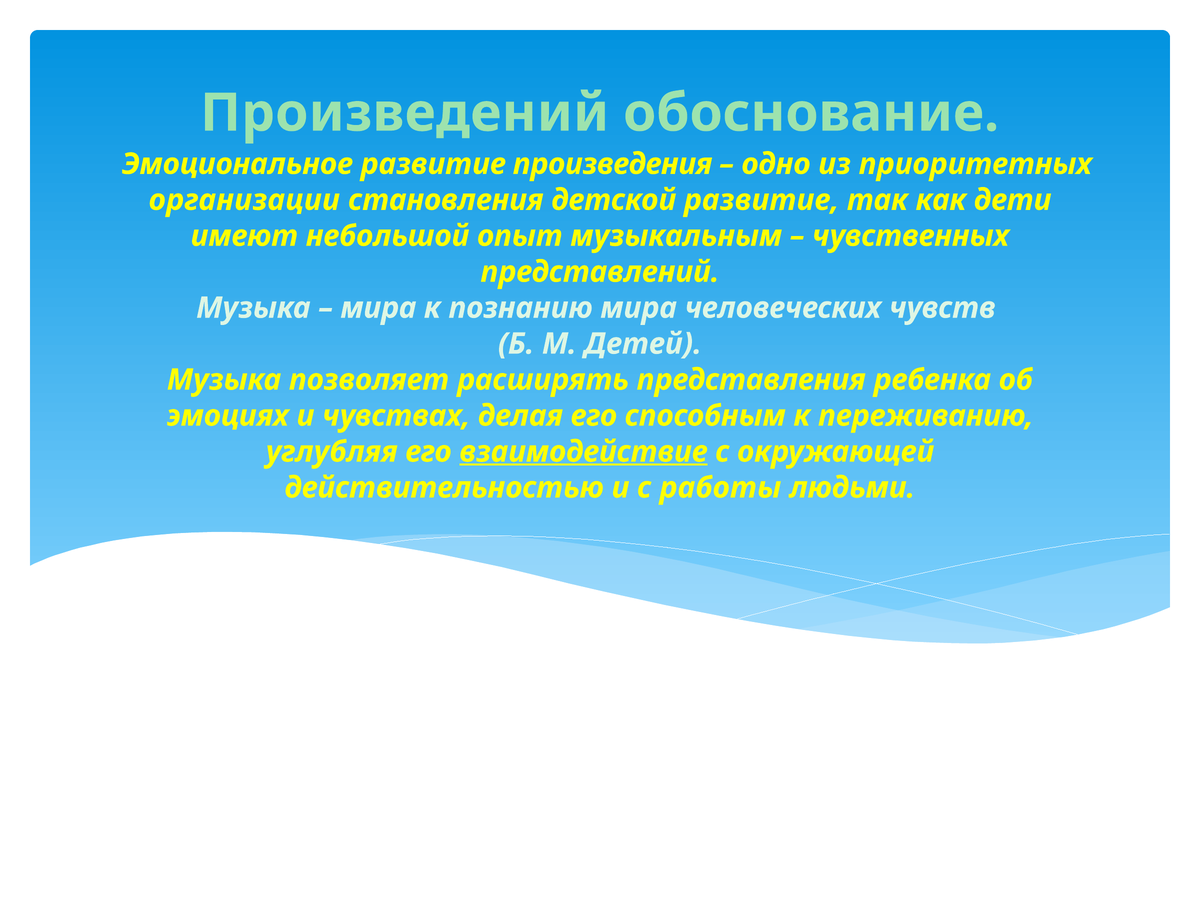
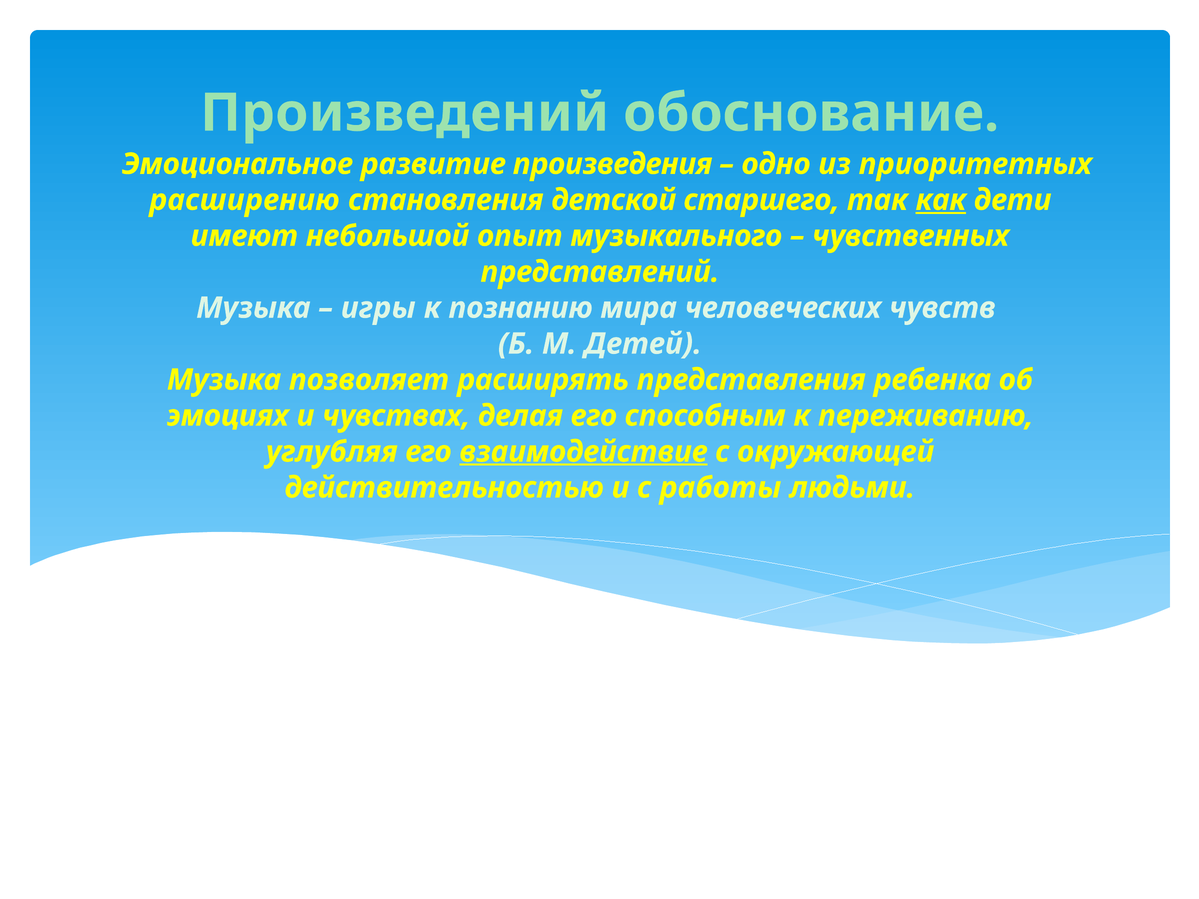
организации: организации -> расширению
детской развитие: развитие -> старшего
как underline: none -> present
музыкальным: музыкальным -> музыкального
мира at (378, 308): мира -> игры
